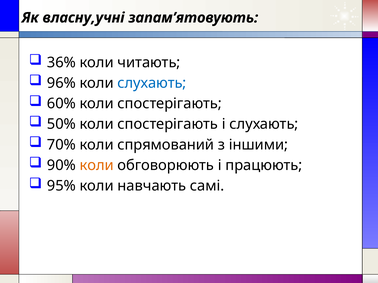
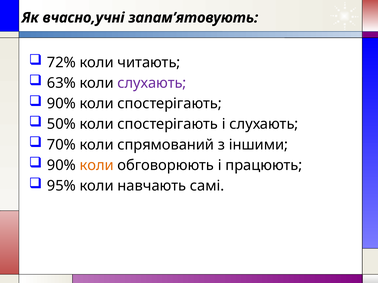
власну,учні: власну,учні -> вчасно,учні
36%: 36% -> 72%
96%: 96% -> 63%
слухають at (152, 83) colour: blue -> purple
60% at (61, 104): 60% -> 90%
